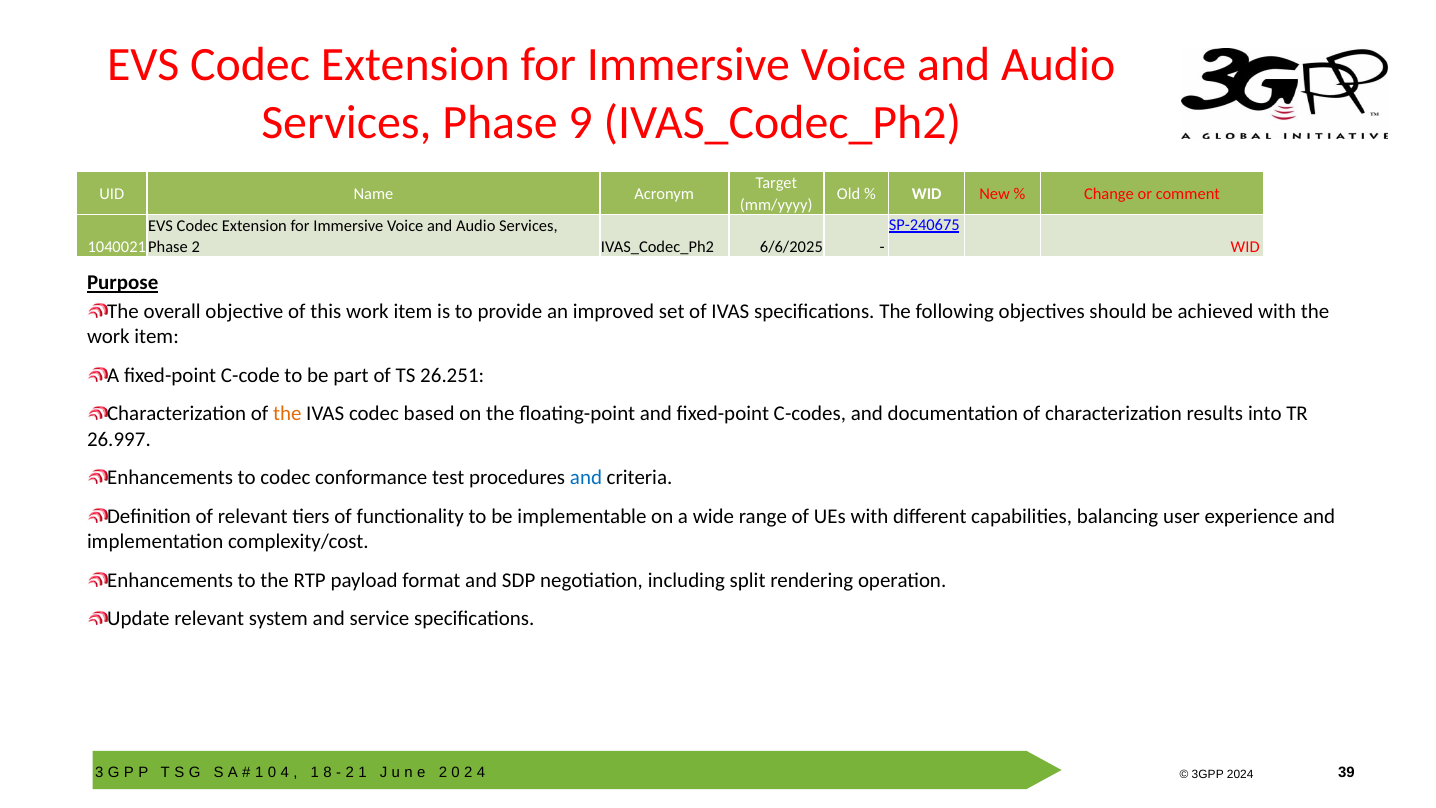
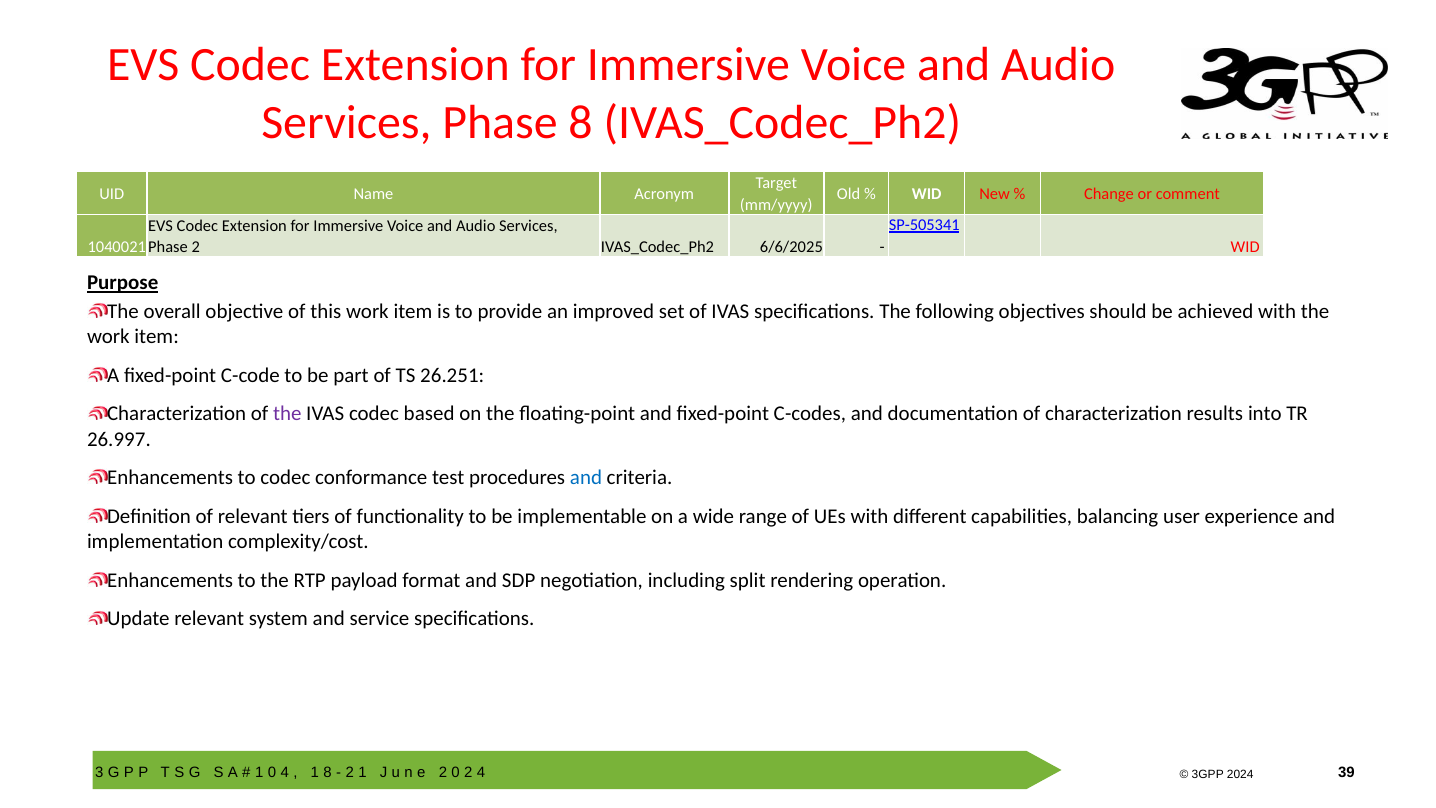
Phase 9: 9 -> 8
SP-240675: SP-240675 -> SP-505341
the at (287, 414) colour: orange -> purple
